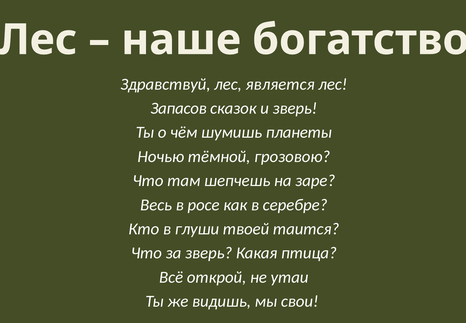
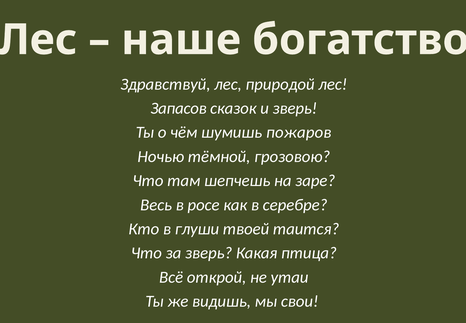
является: является -> природой
планеты: планеты -> пожаров
